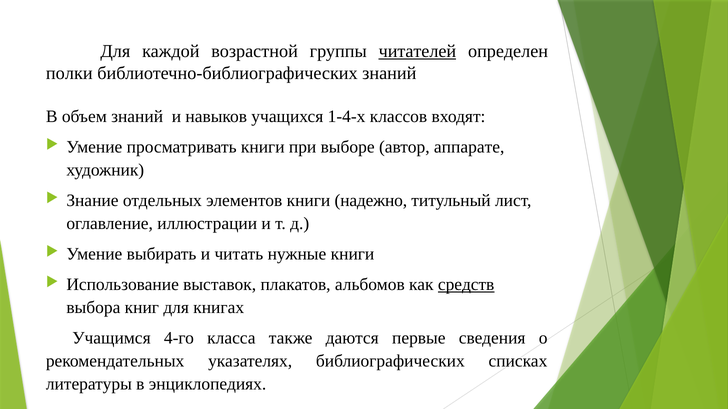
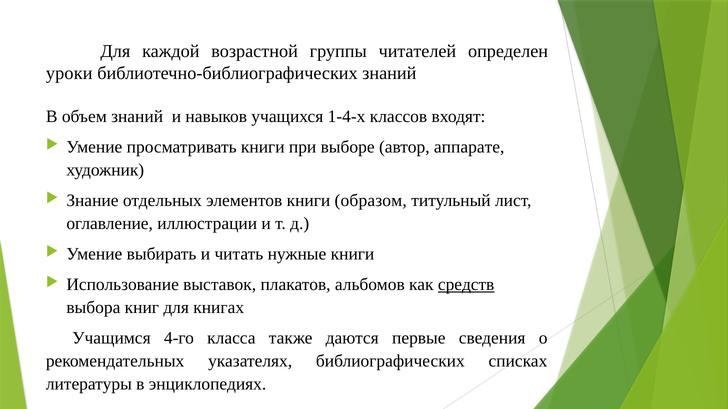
читателей underline: present -> none
полки: полки -> уроки
надежно: надежно -> образом
